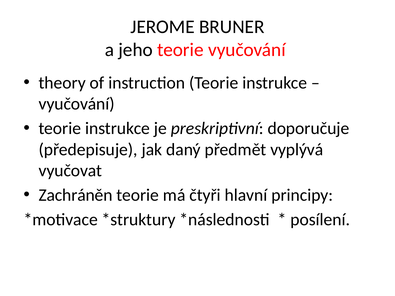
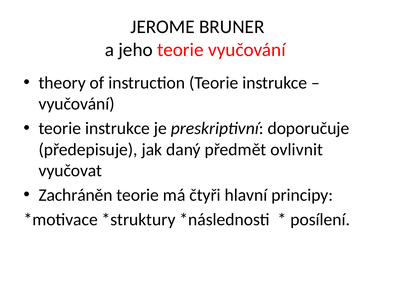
vyplývá: vyplývá -> ovlivnit
